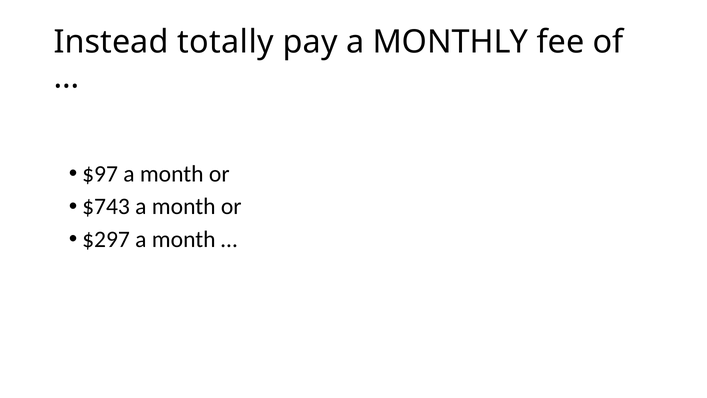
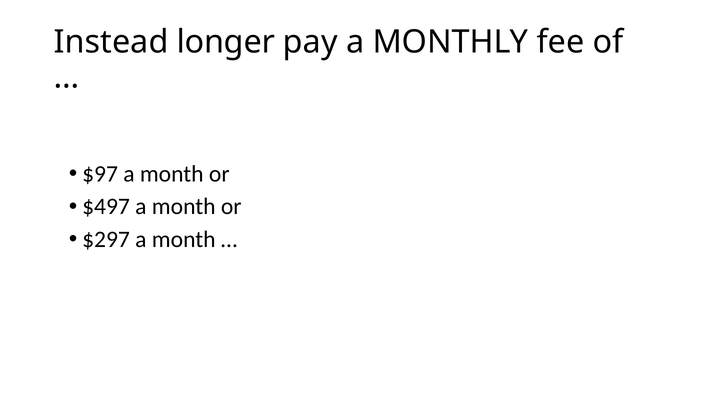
totally: totally -> longer
$743: $743 -> $497
